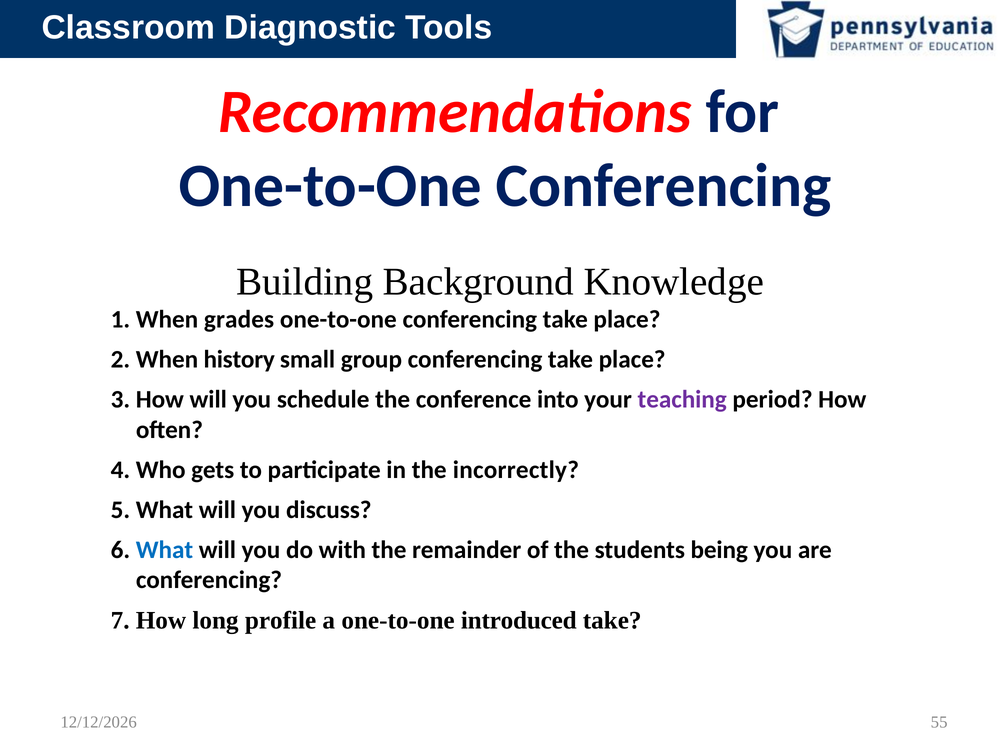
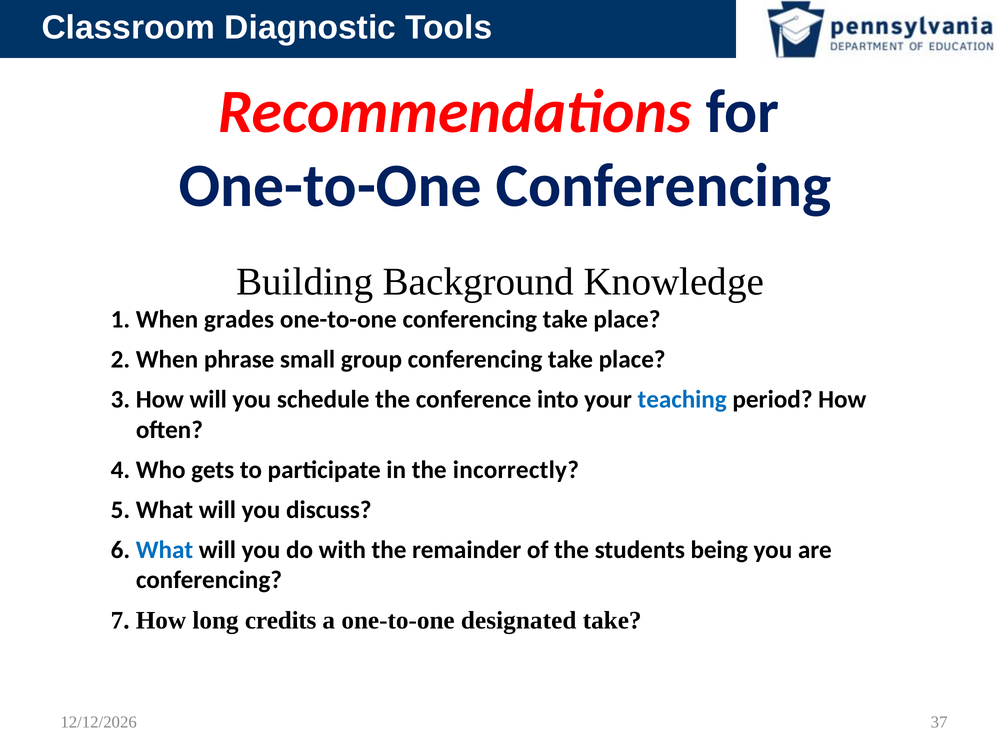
history: history -> phrase
teaching colour: purple -> blue
profile: profile -> credits
introduced: introduced -> designated
55: 55 -> 37
